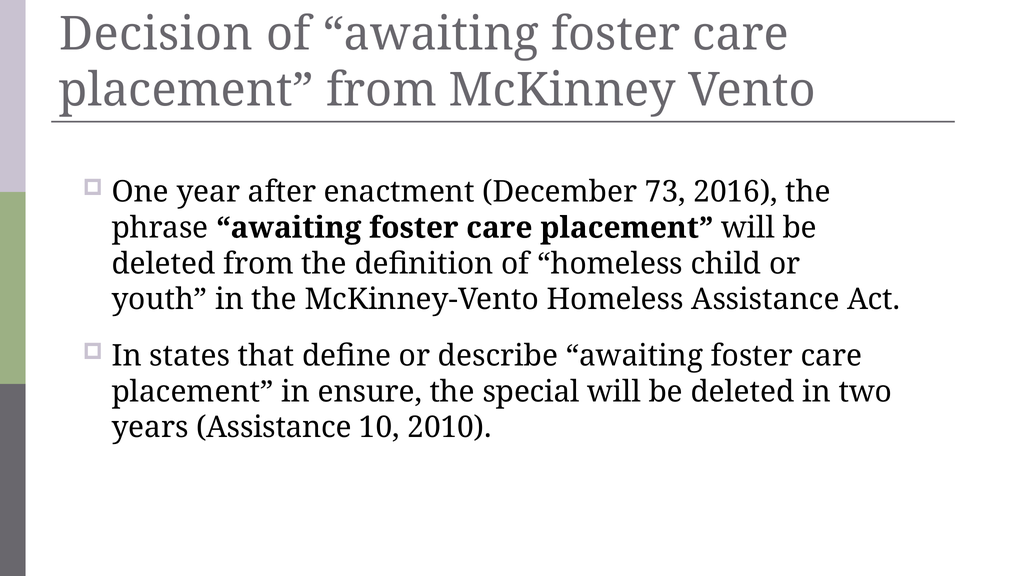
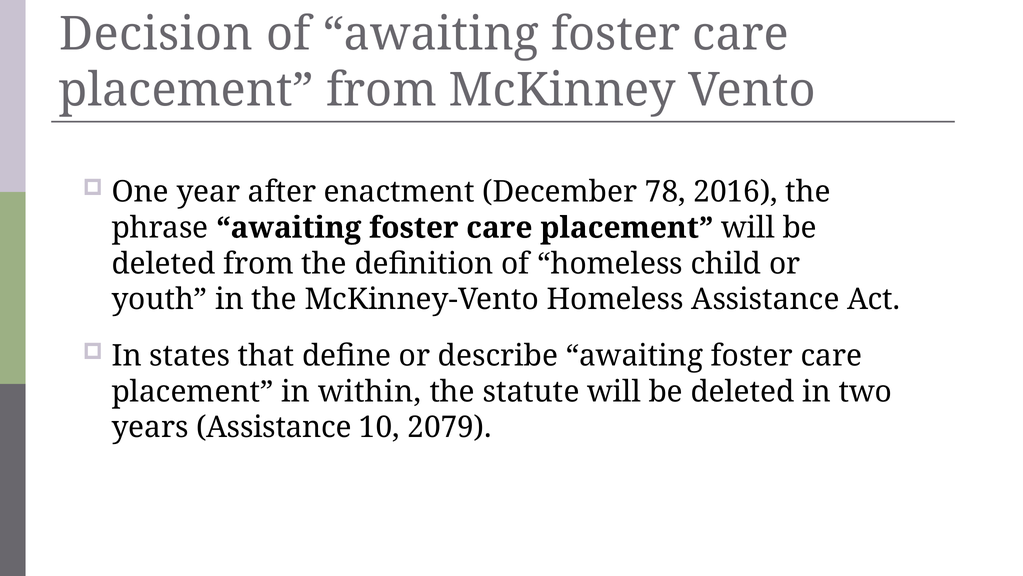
73: 73 -> 78
ensure: ensure -> within
special: special -> statute
2010: 2010 -> 2079
